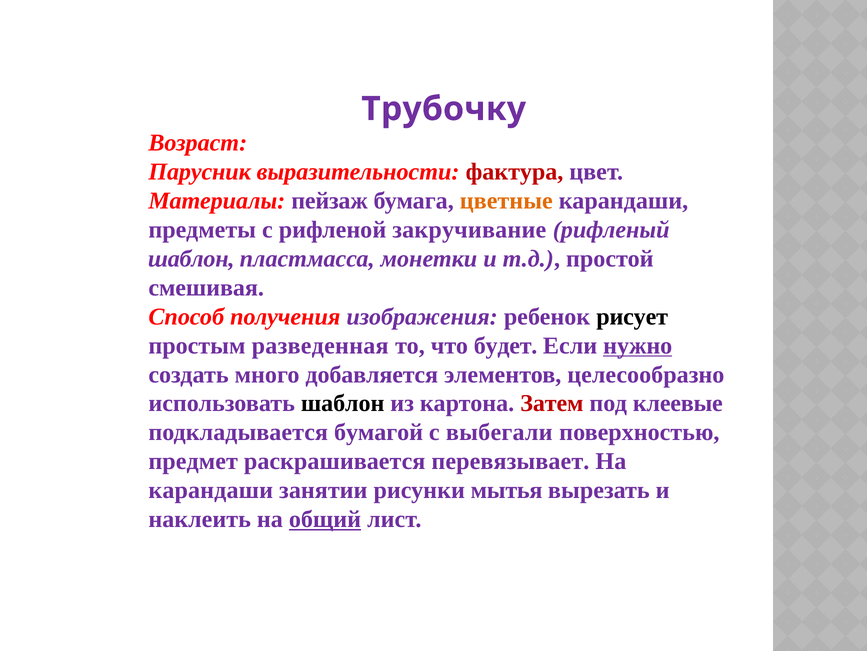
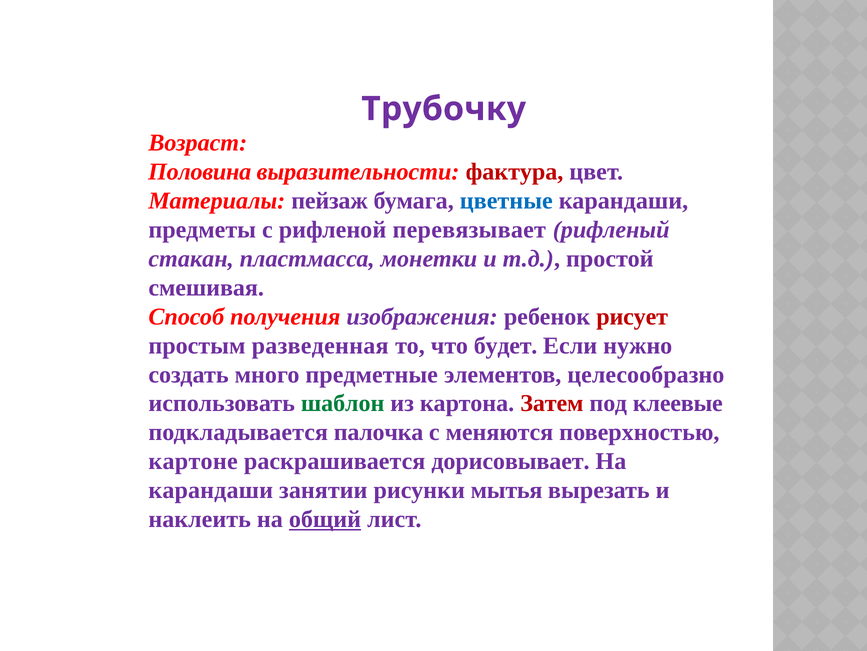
Парусник: Парусник -> Половина
цветные colour: orange -> blue
закручивание: закручивание -> перевязывает
шаблон at (191, 258): шаблон -> стакан
рисует colour: black -> red
нужно underline: present -> none
добавляется: добавляется -> предметные
шаблон at (343, 403) colour: black -> green
бумагой: бумагой -> палочка
выбегали: выбегали -> меняются
предмет: предмет -> картоне
перевязывает: перевязывает -> дорисовывает
